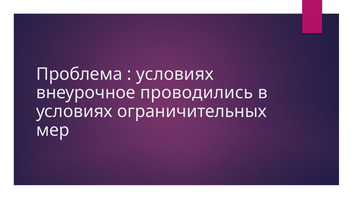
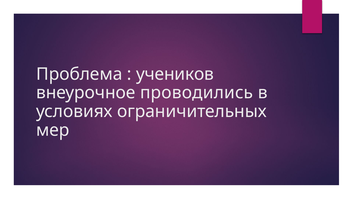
условиях at (175, 74): условиях -> учеников
